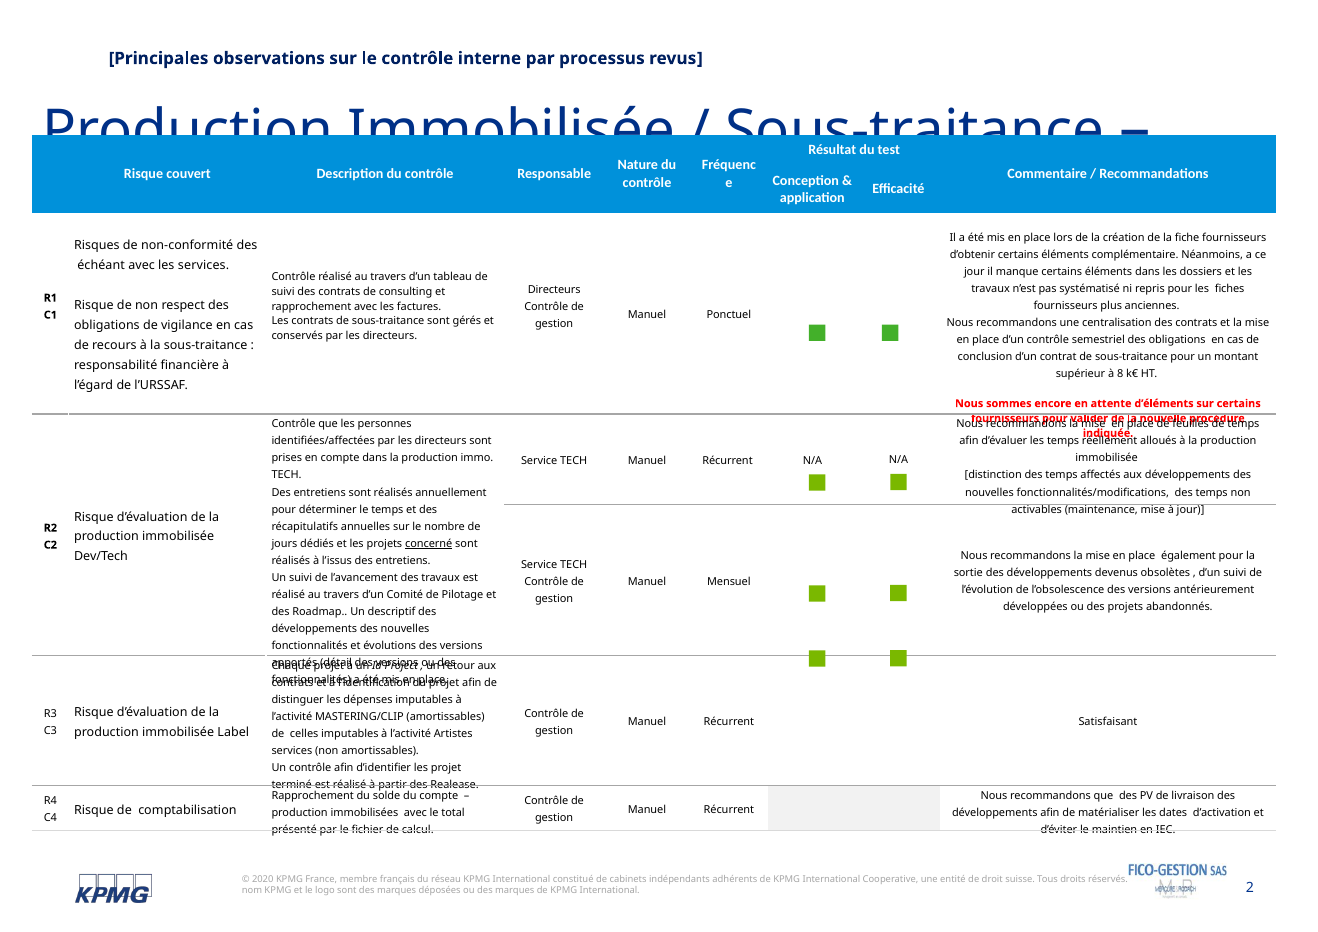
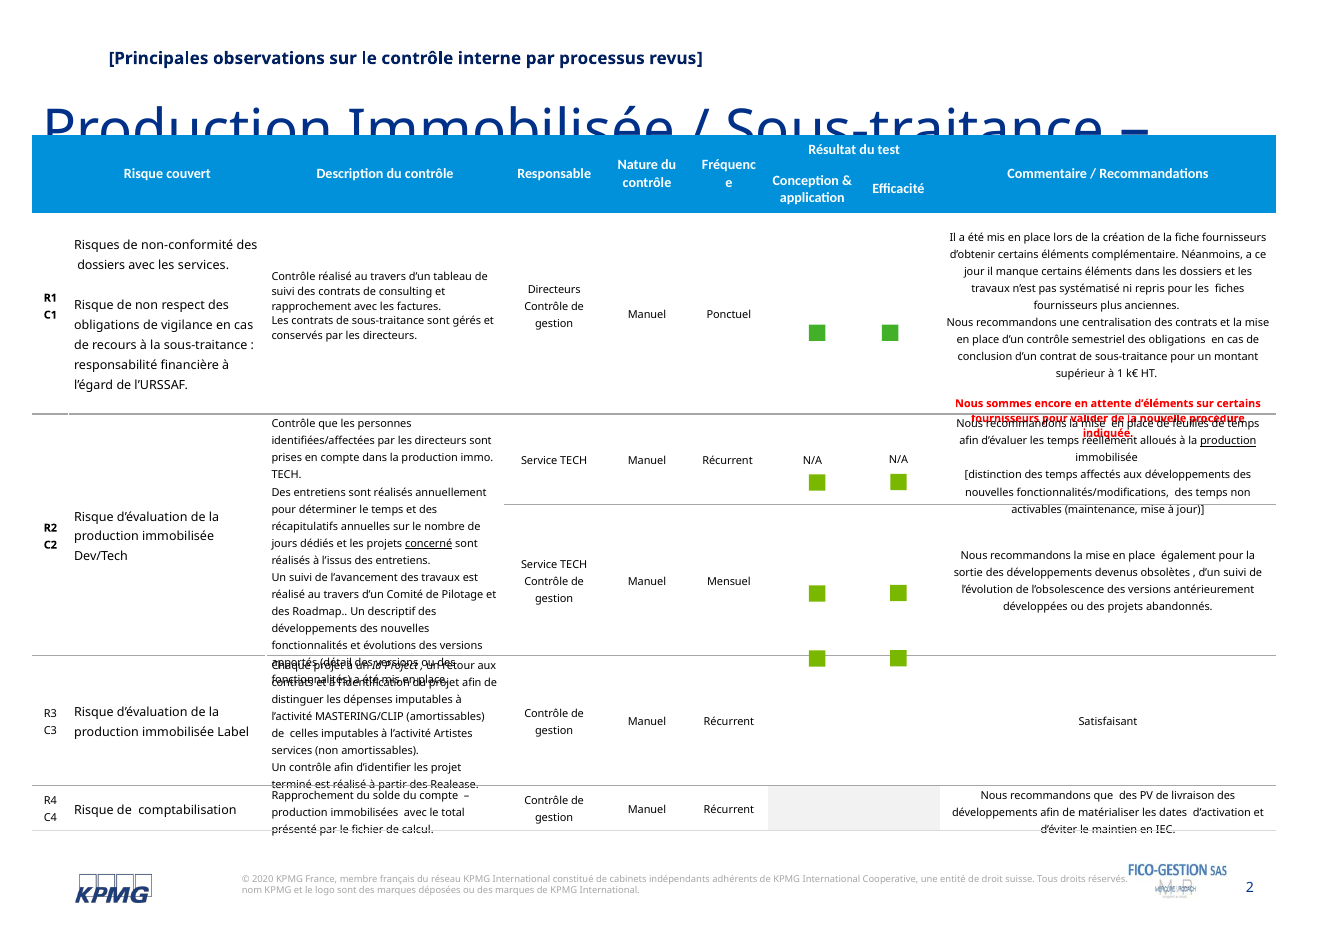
échéant at (101, 266): échéant -> dossiers
8: 8 -> 1
production at (1228, 441) underline: none -> present
